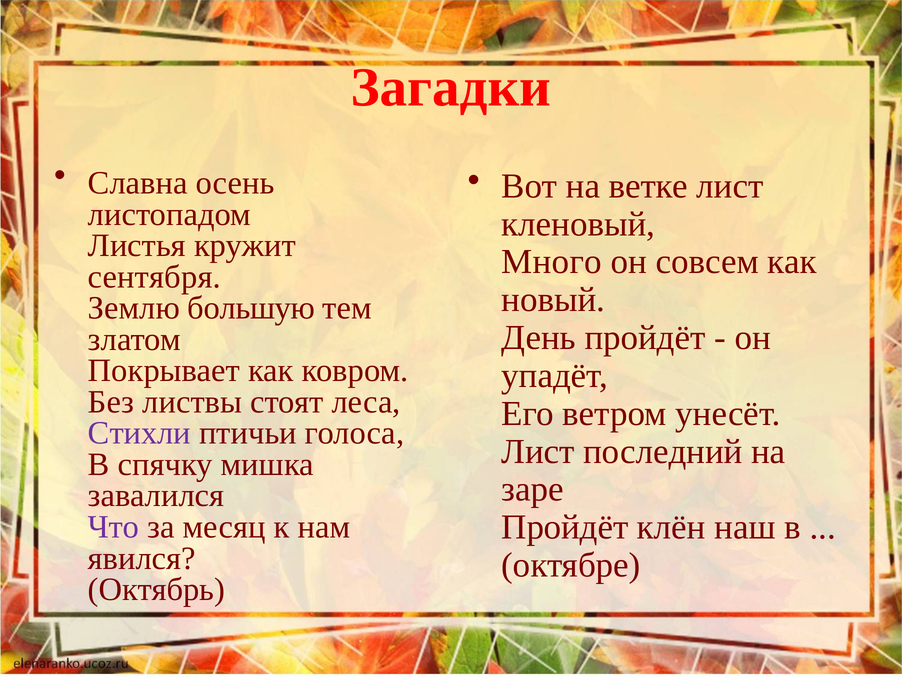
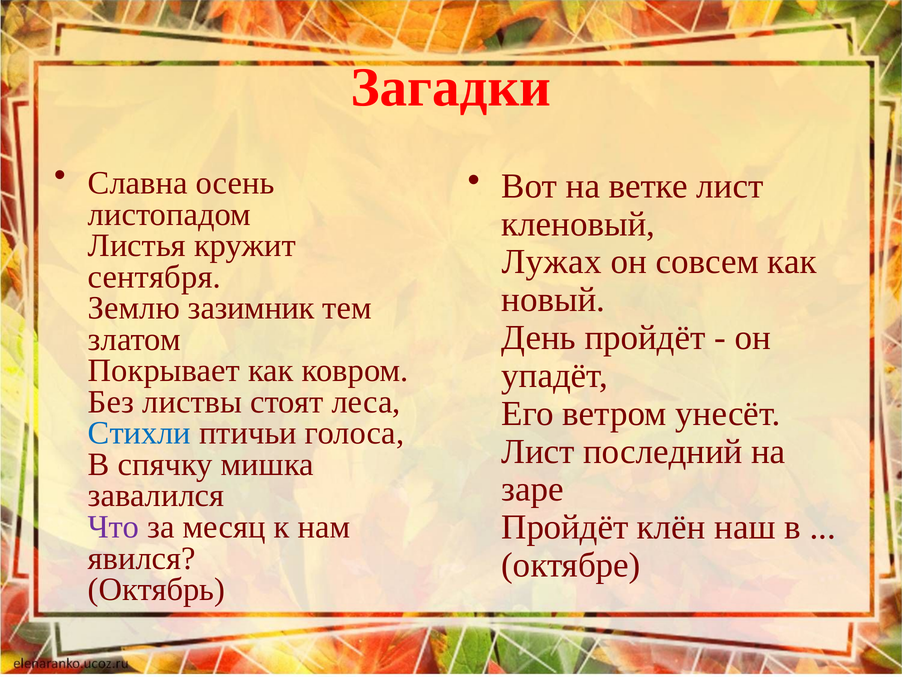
Много: Много -> Лужах
большую: большую -> зазимник
Стихли colour: purple -> blue
